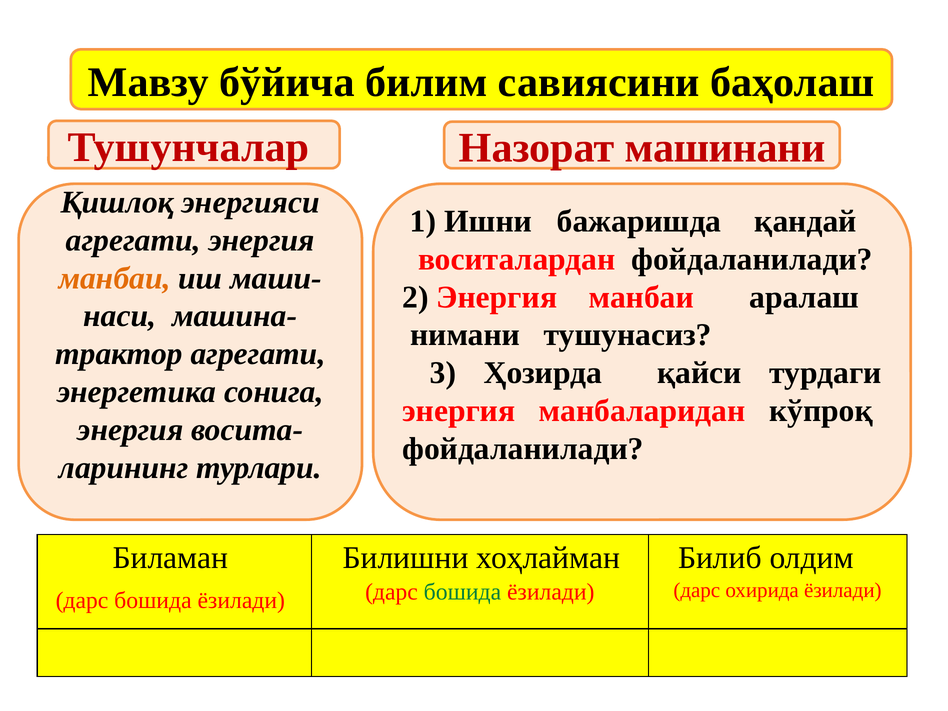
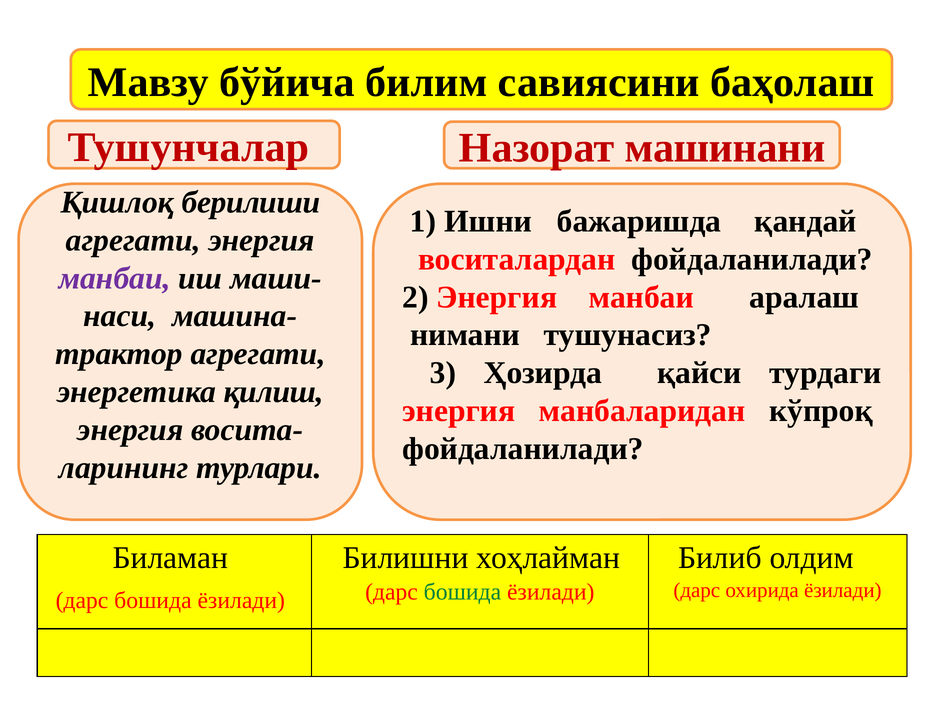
энергияси: энергияси -> берилиши
манбаи at (115, 278) colour: orange -> purple
сонига: сонига -> қилиш
